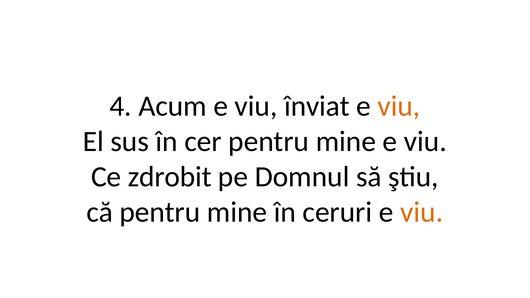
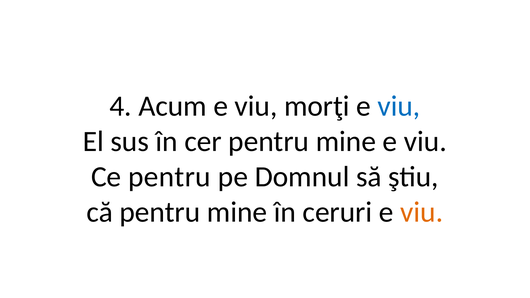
înviat: înviat -> morţi
viu at (399, 106) colour: orange -> blue
Ce zdrobit: zdrobit -> pentru
